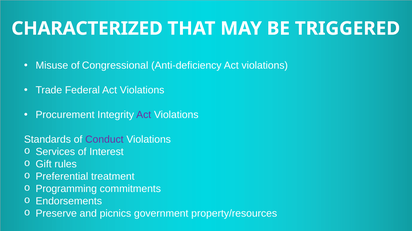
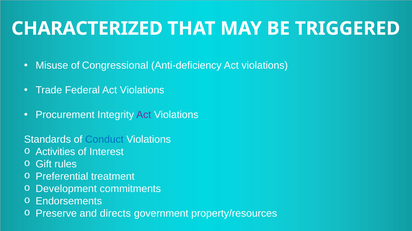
Conduct colour: purple -> blue
Services: Services -> Activities
Programming: Programming -> Development
picnics: picnics -> directs
